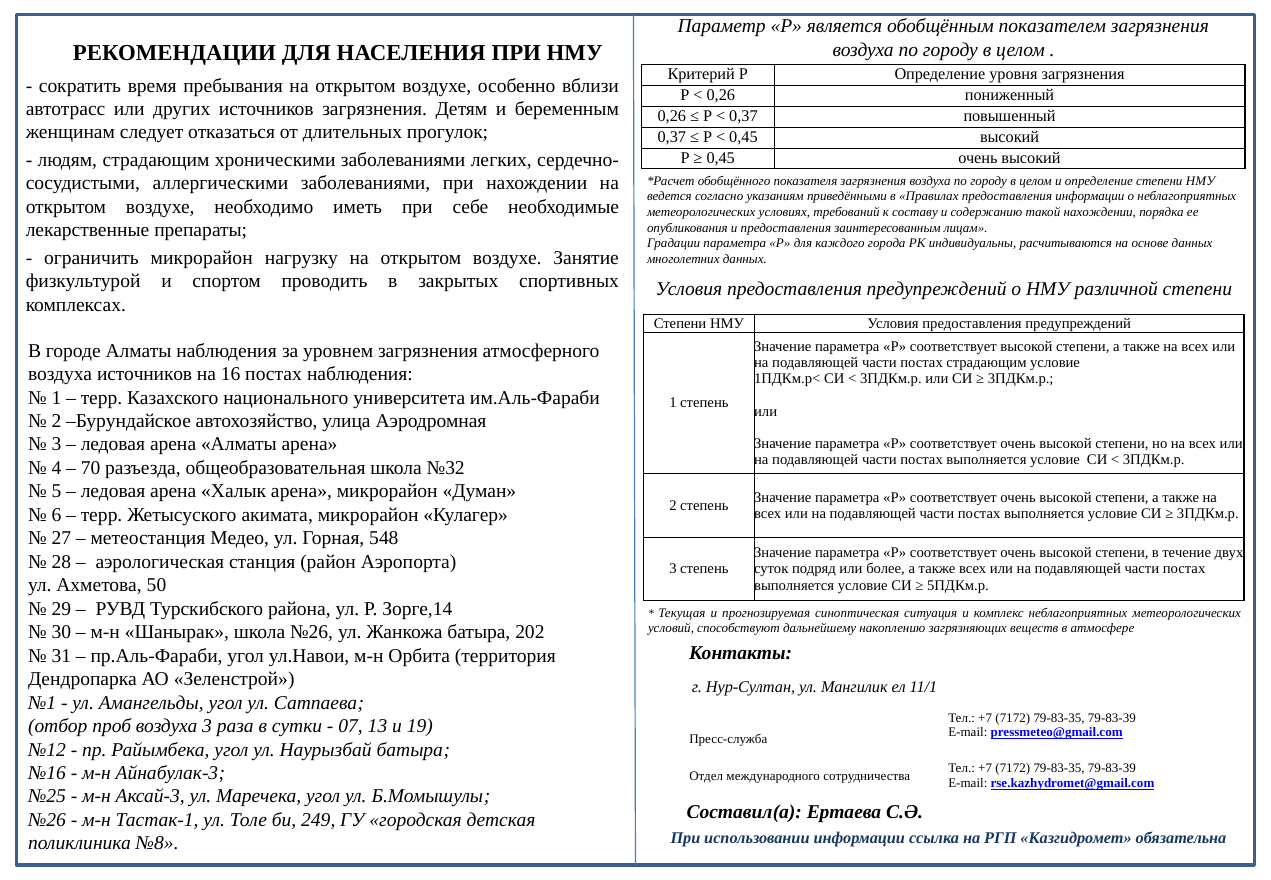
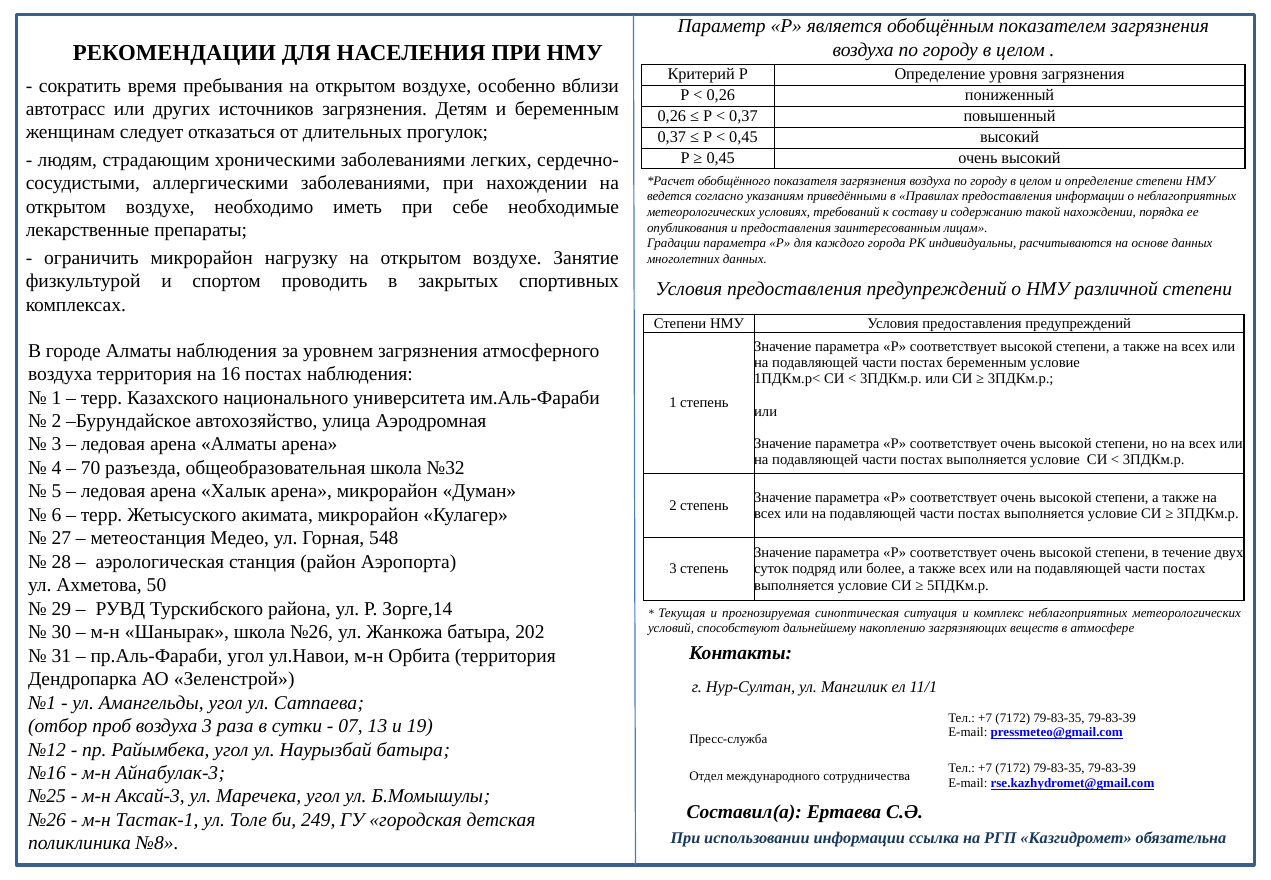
постах страдающим: страдающим -> беременным
воздуха источников: источников -> территория
